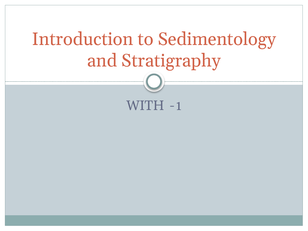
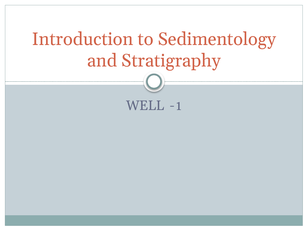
WITH: WITH -> WELL
